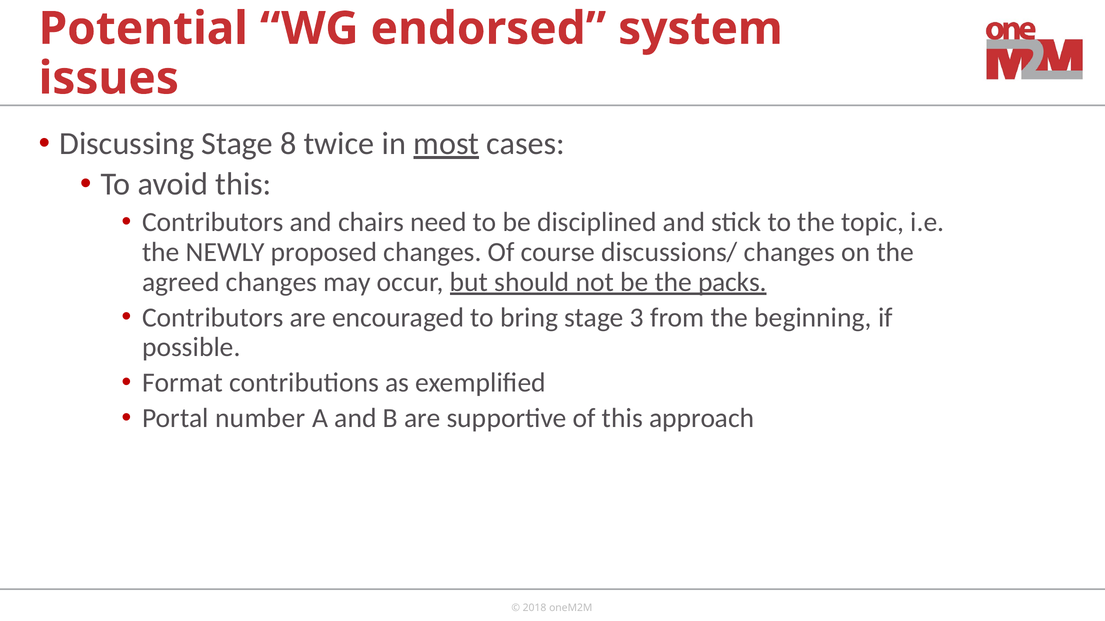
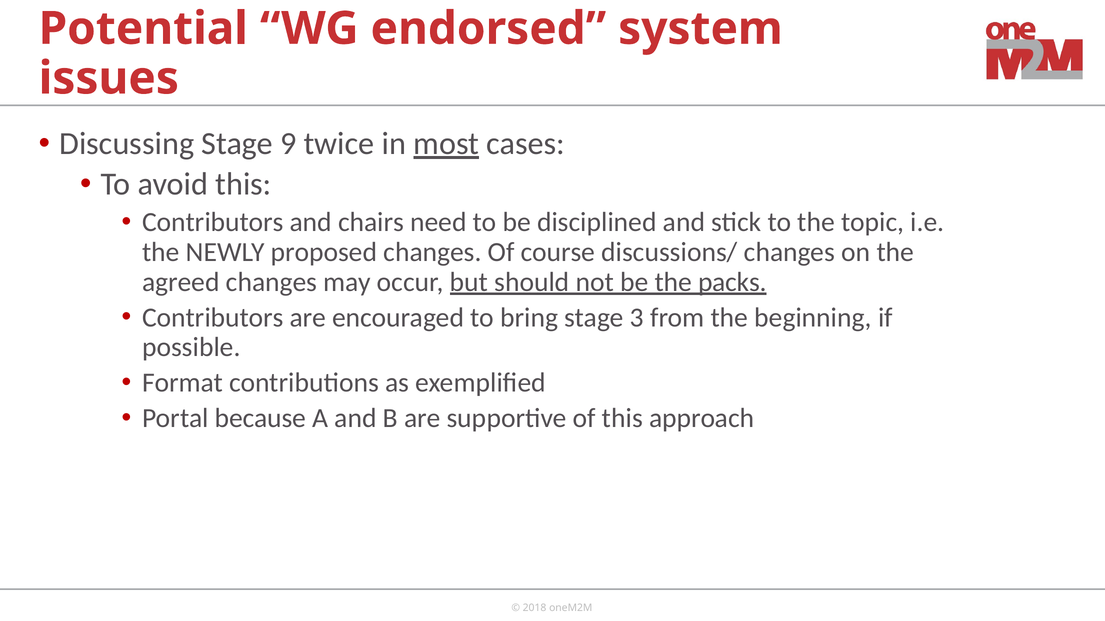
8: 8 -> 9
number: number -> because
